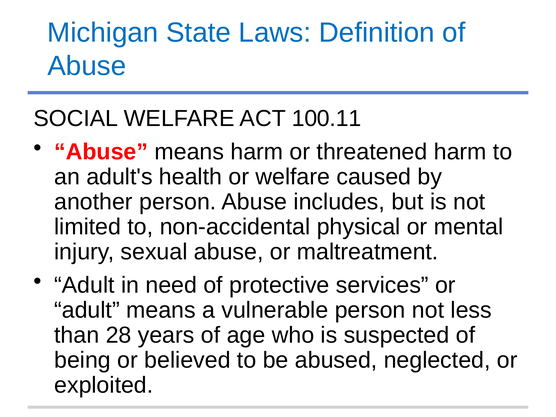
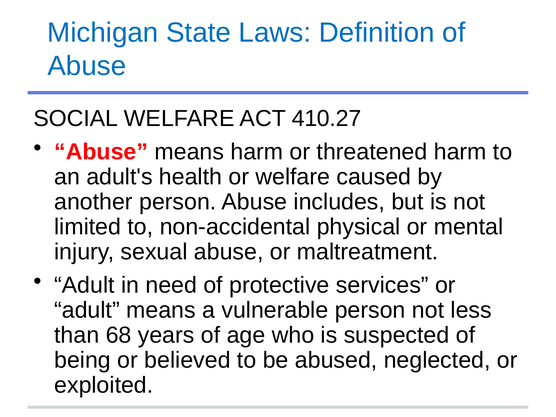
100.11: 100.11 -> 410.27
28: 28 -> 68
